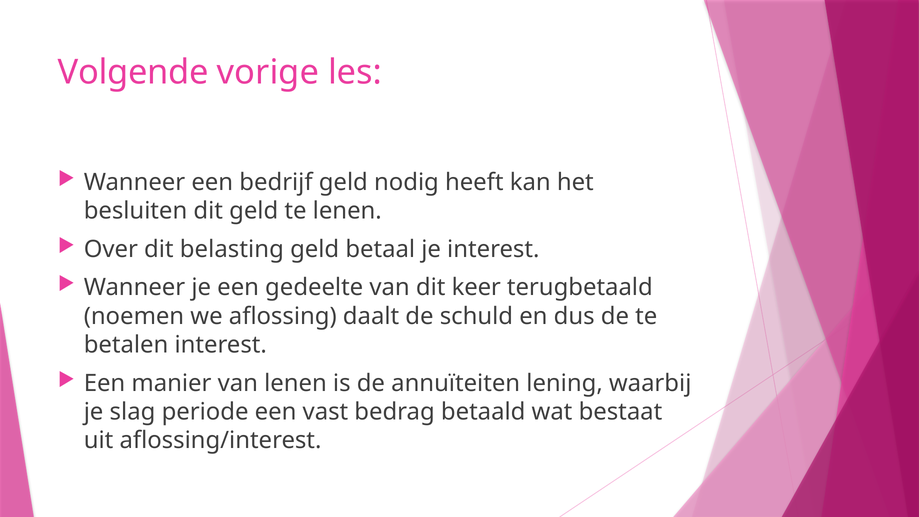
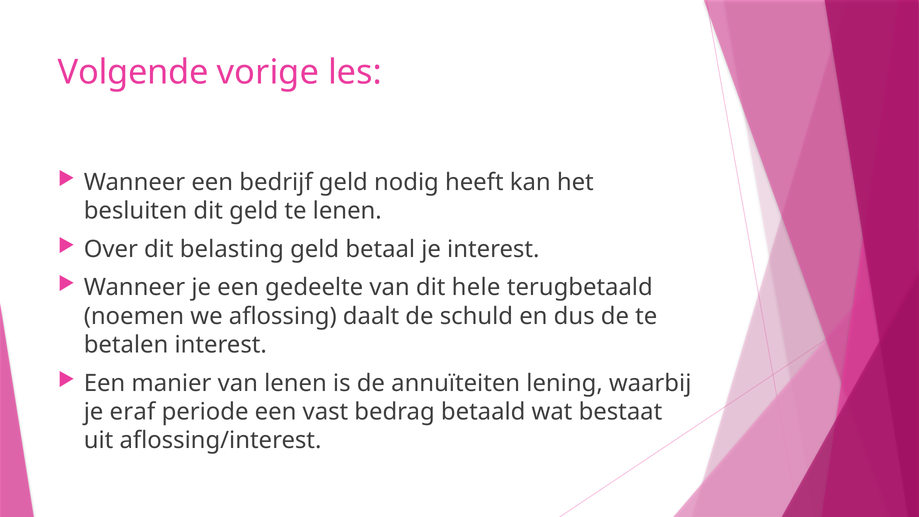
keer: keer -> hele
slag: slag -> eraf
